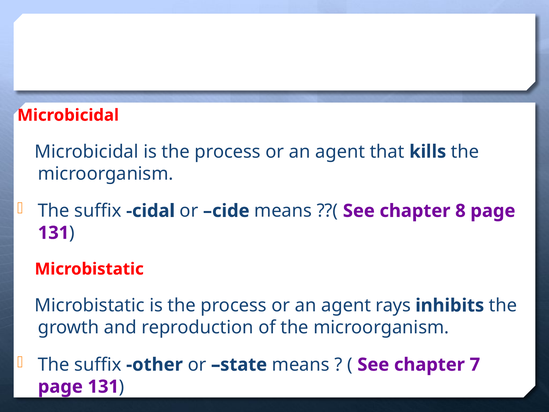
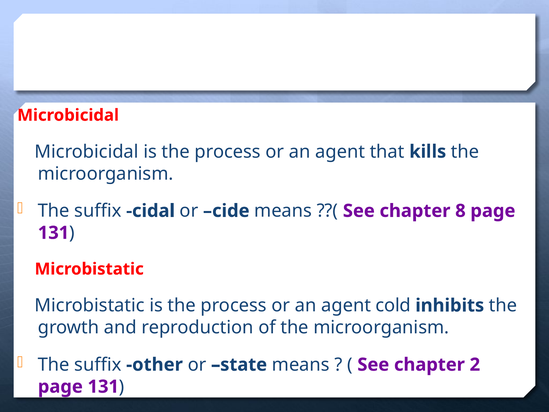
rays: rays -> cold
7: 7 -> 2
